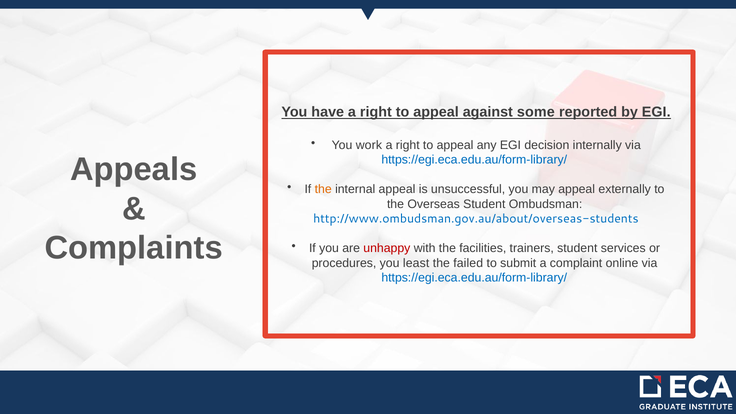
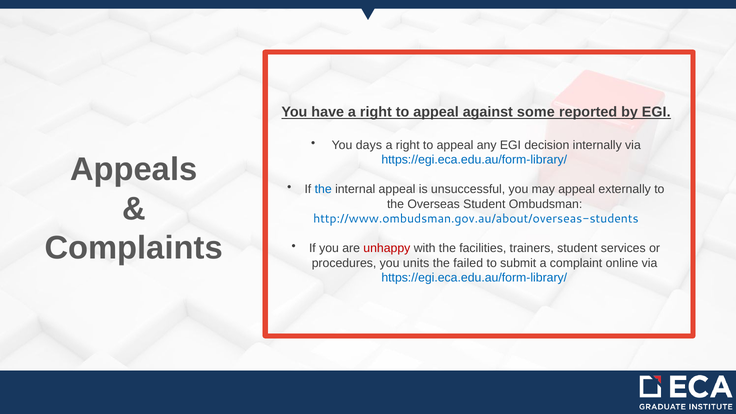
work: work -> days
the at (323, 189) colour: orange -> blue
least: least -> units
